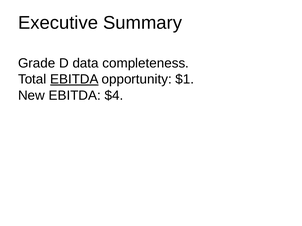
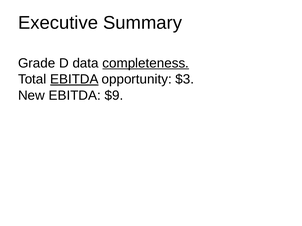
completeness underline: none -> present
$1: $1 -> $3
$4: $4 -> $9
